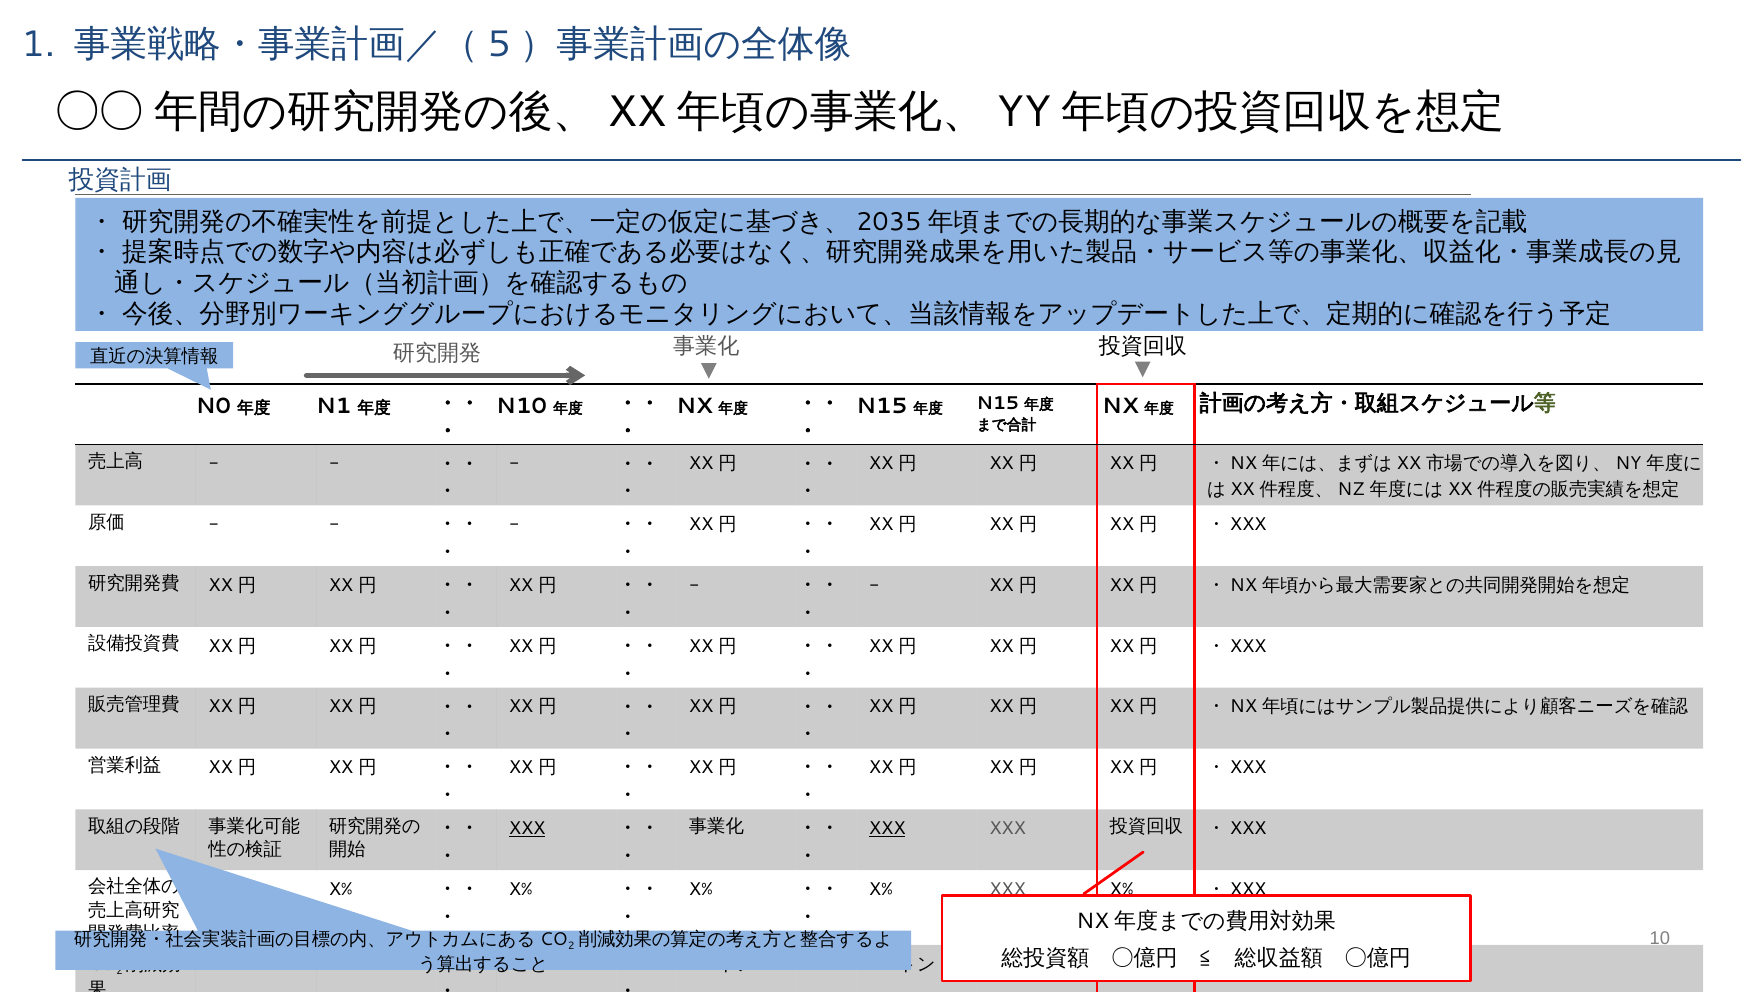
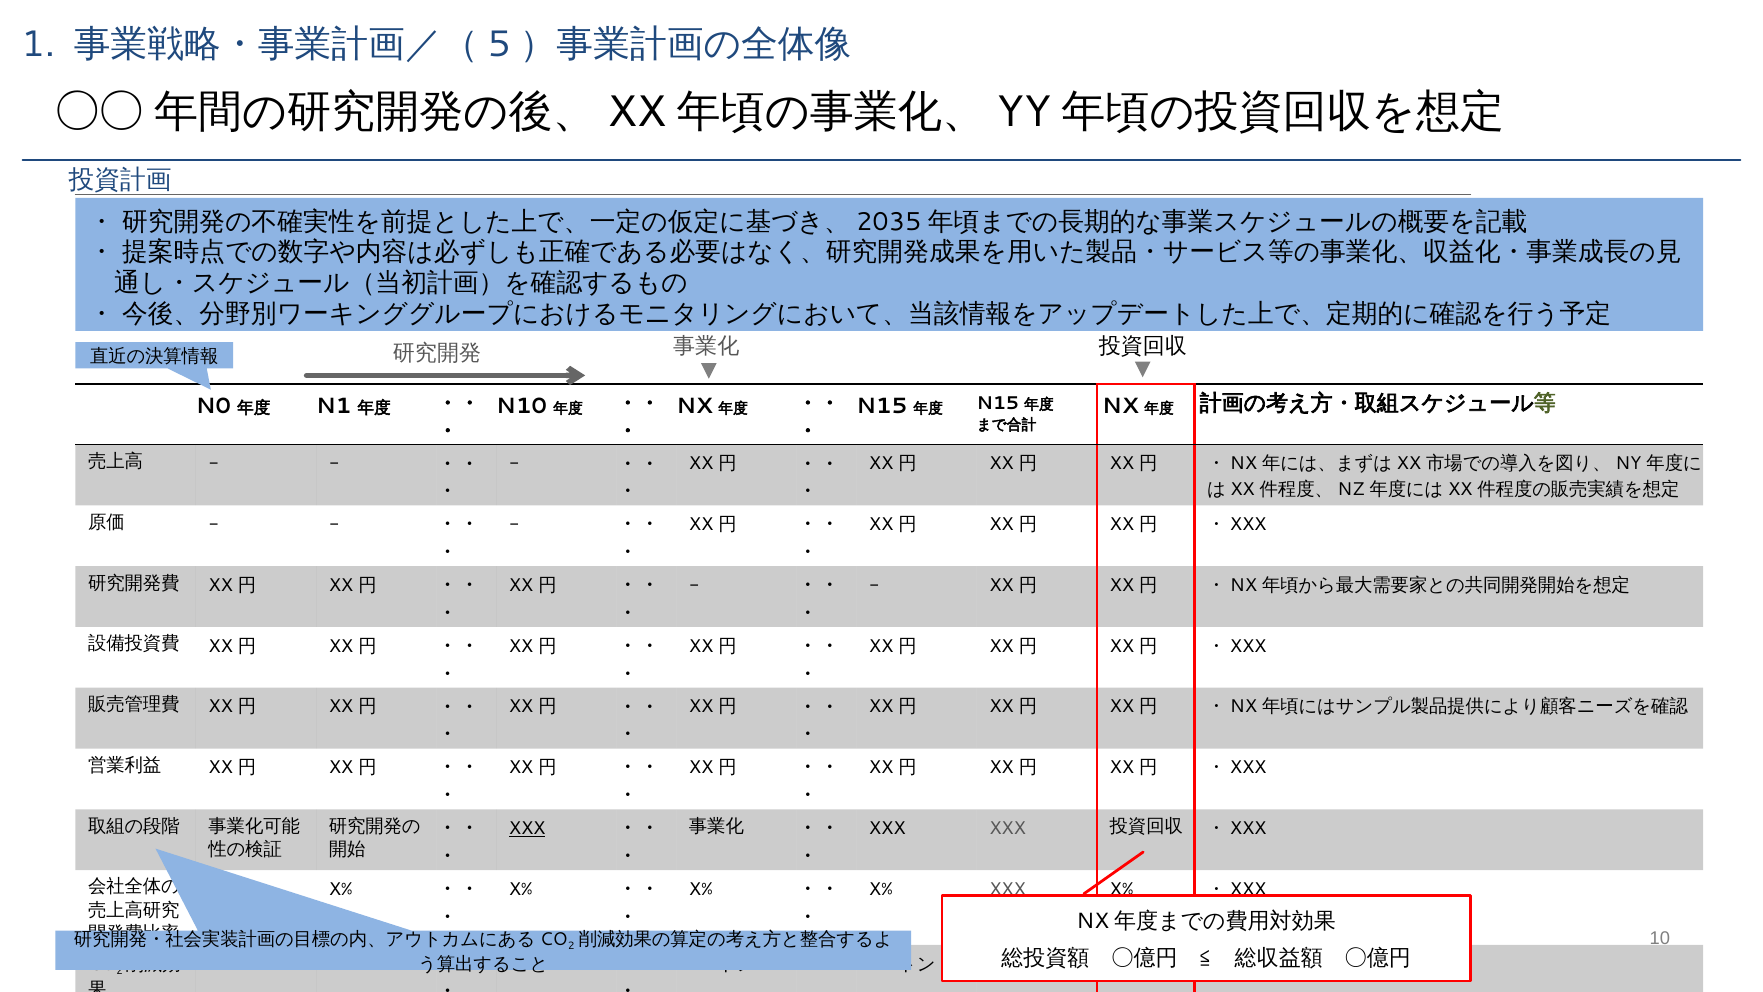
XXX at (887, 828) underline: present -> none
